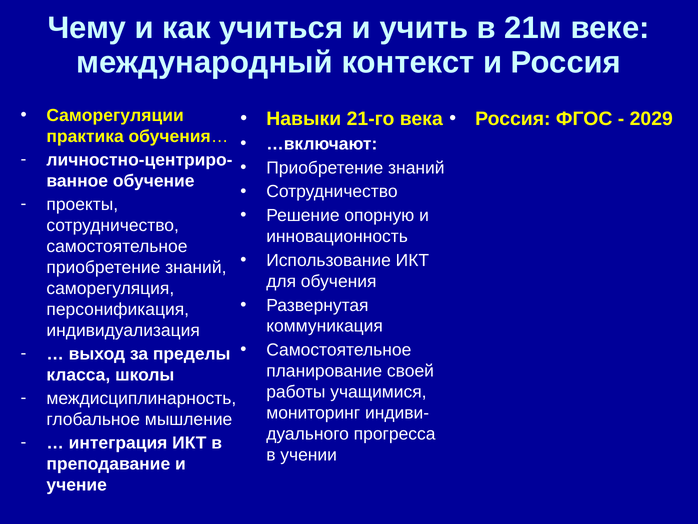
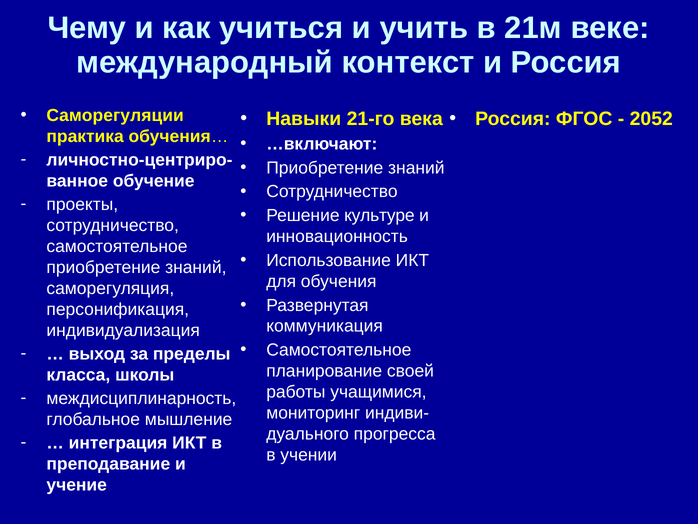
2029: 2029 -> 2052
опорную: опорную -> культуре
